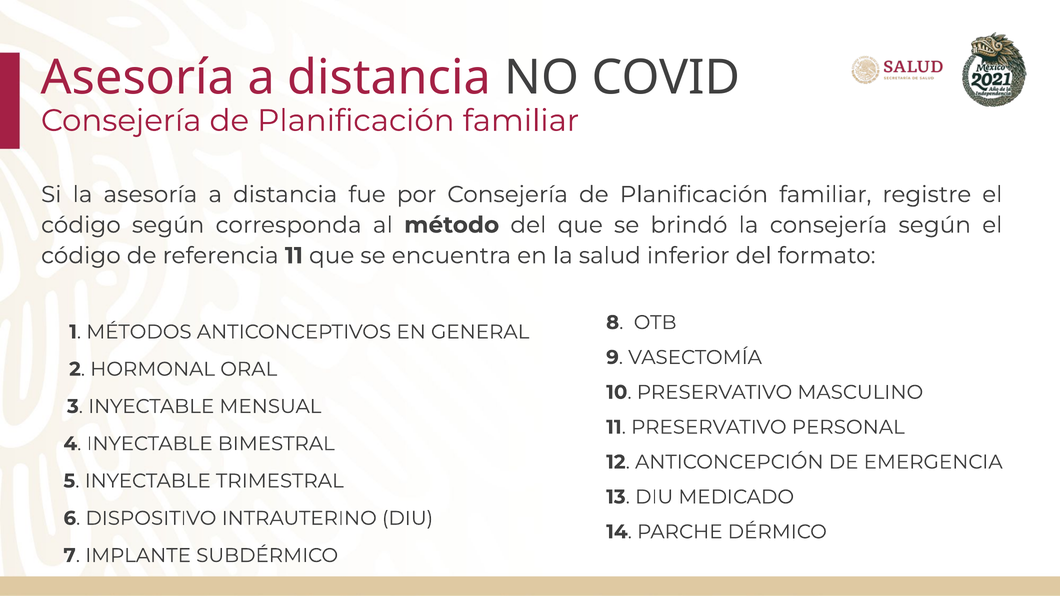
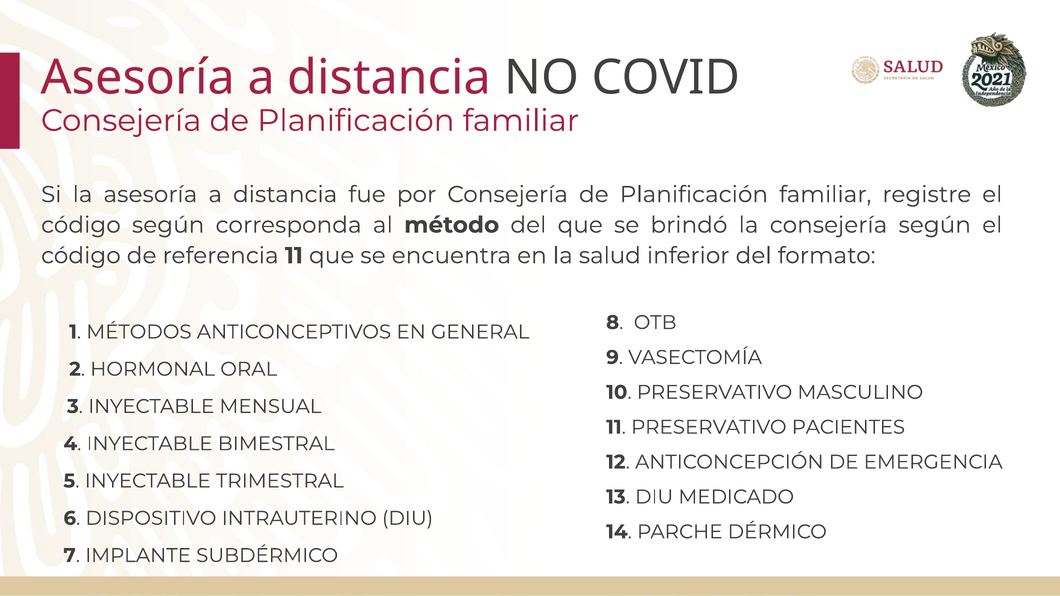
PERSONAL: PERSONAL -> PACIENTES
